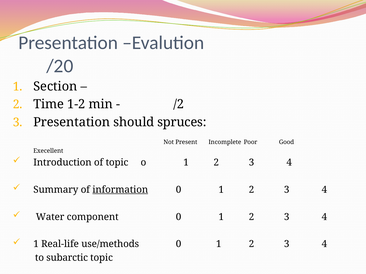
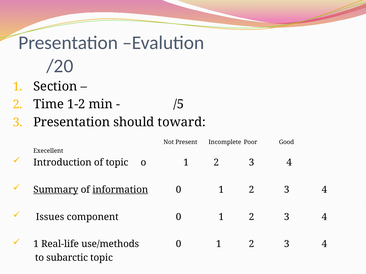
/2: /2 -> /5
spruces: spruces -> toward
Summary underline: none -> present
Water: Water -> Issues
